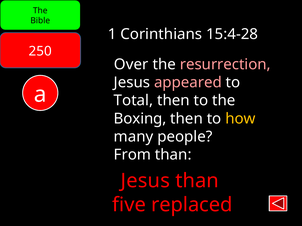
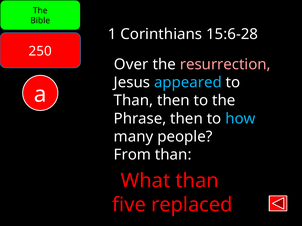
15:4-28: 15:4-28 -> 15:6-28
appeared colour: pink -> light blue
Total at (133, 101): Total -> Than
Boxing: Boxing -> Phrase
how colour: yellow -> light blue
Jesus at (145, 181): Jesus -> What
